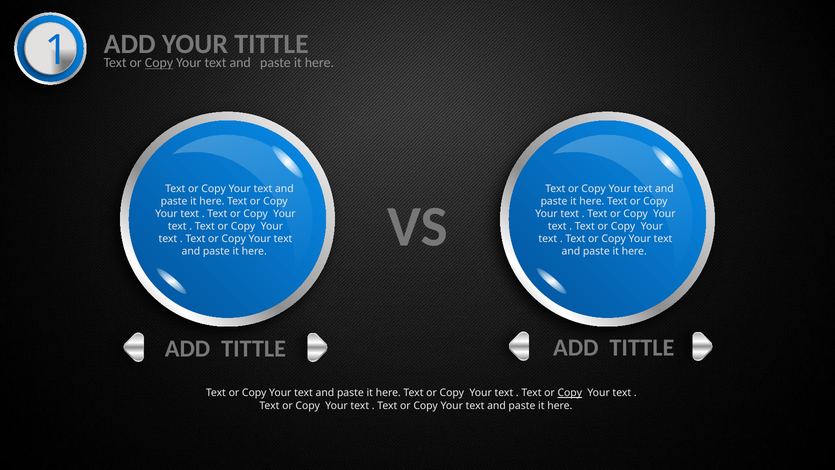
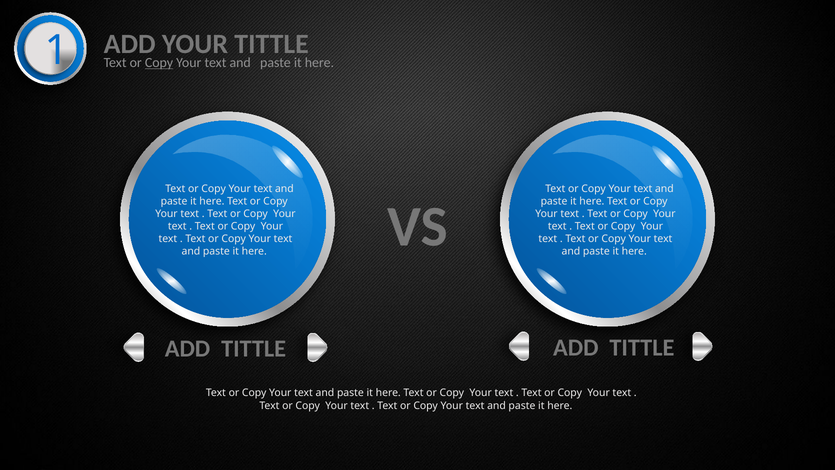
Copy at (570, 393) underline: present -> none
